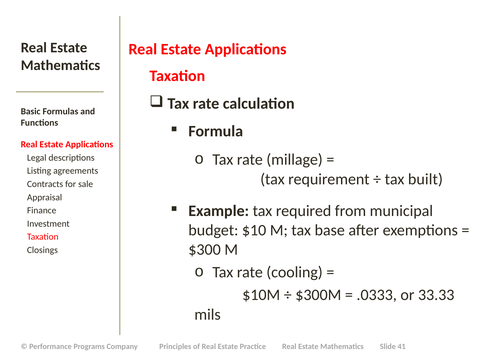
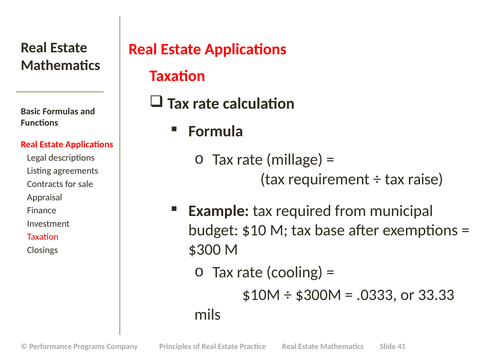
built: built -> raise
